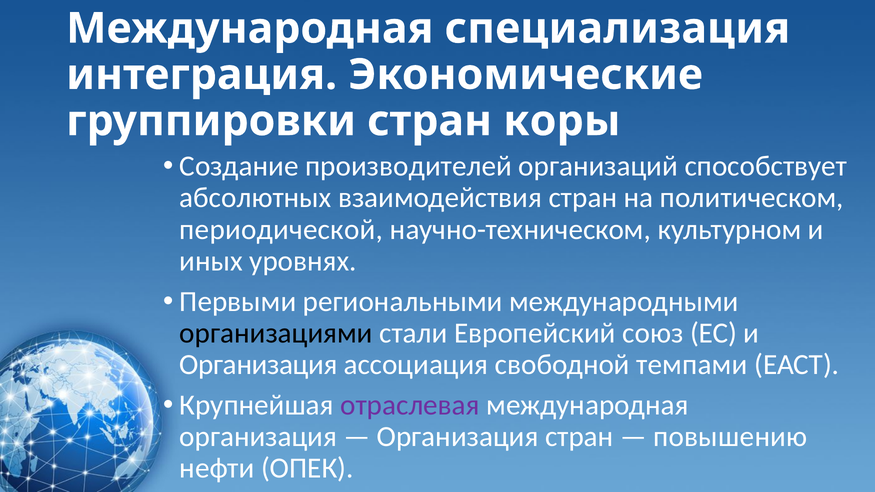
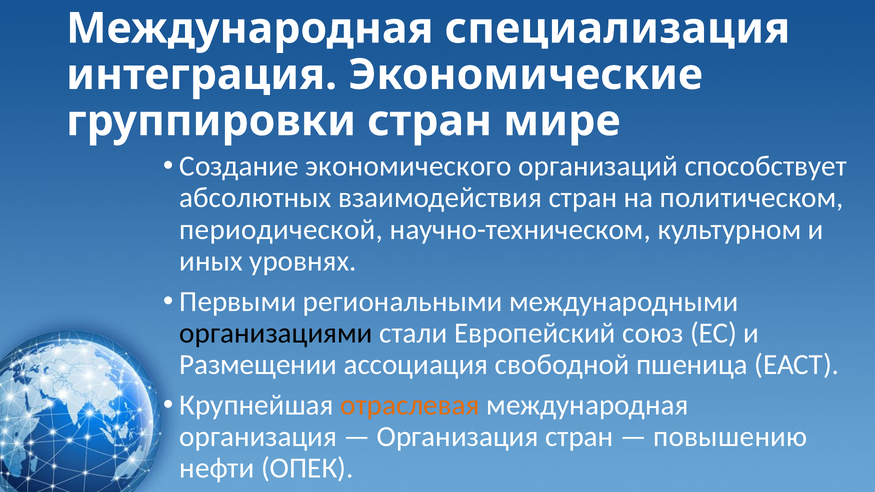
коры: коры -> мире
производителей: производителей -> экономического
Организация at (258, 365): Организация -> Размещении
темпами: темпами -> пшеница
отраслевая colour: purple -> orange
